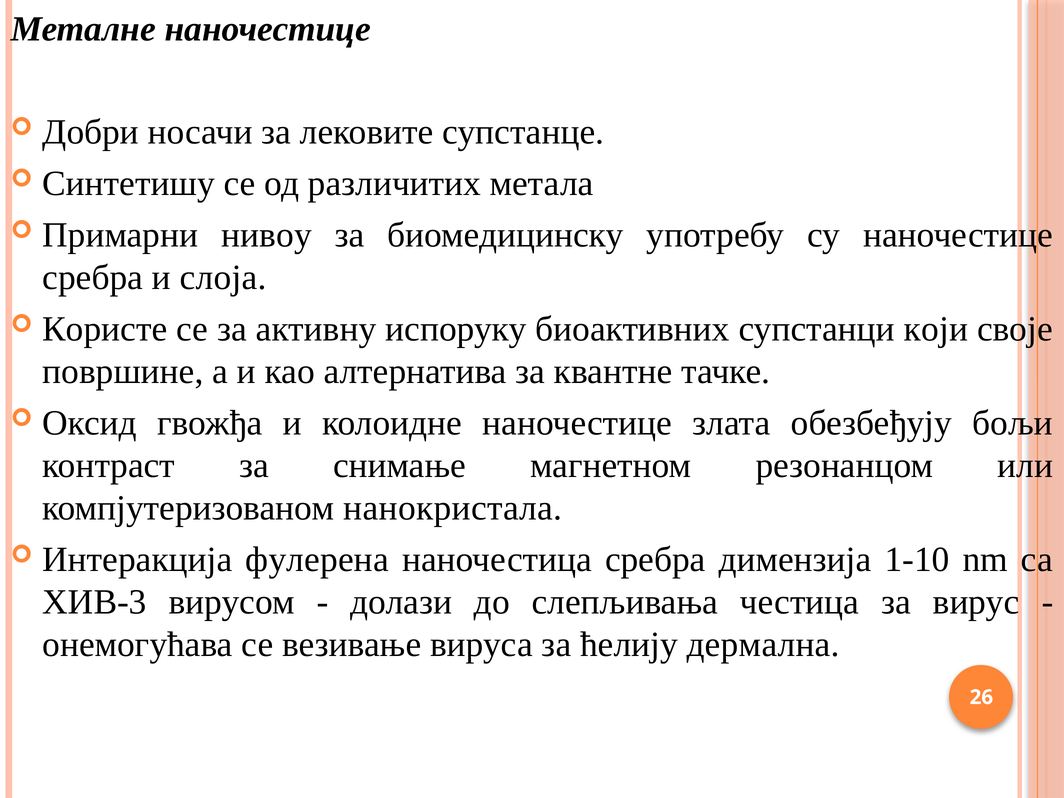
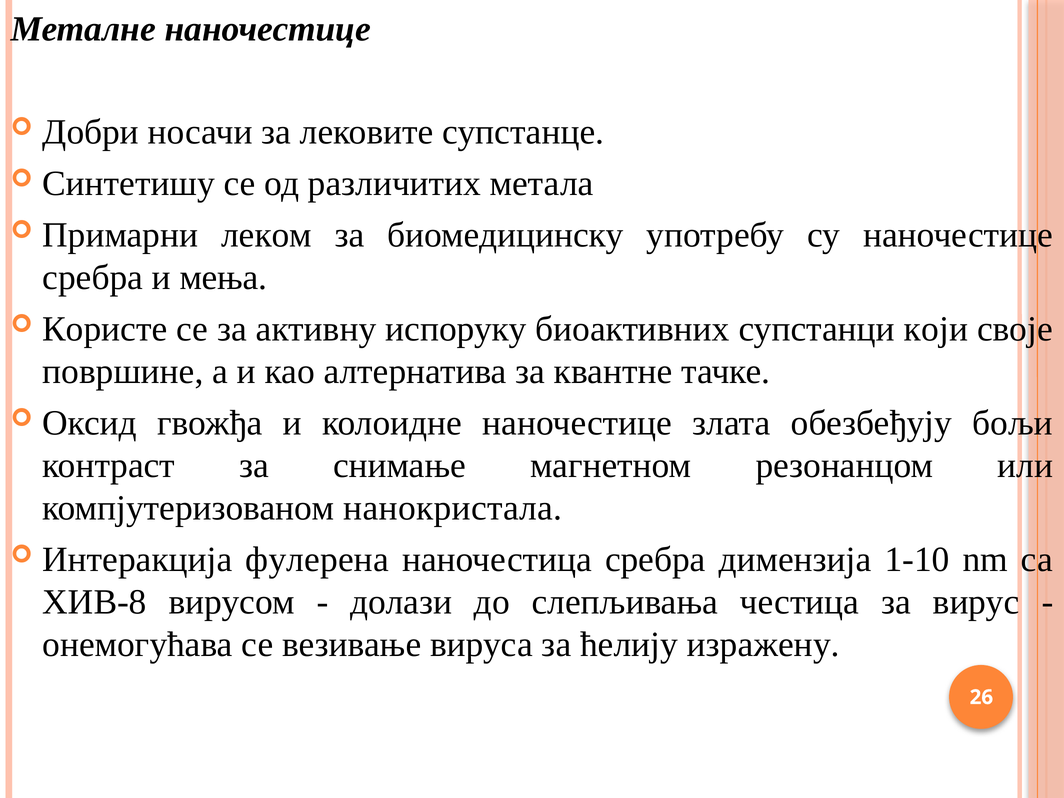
нивоу: нивоу -> леком
слоја: слоја -> мења
ХИВ-3: ХИВ-3 -> ХИВ-8
дермална: дермална -> изражену
